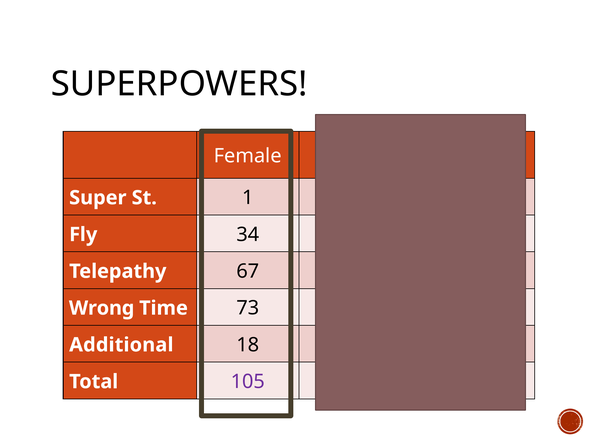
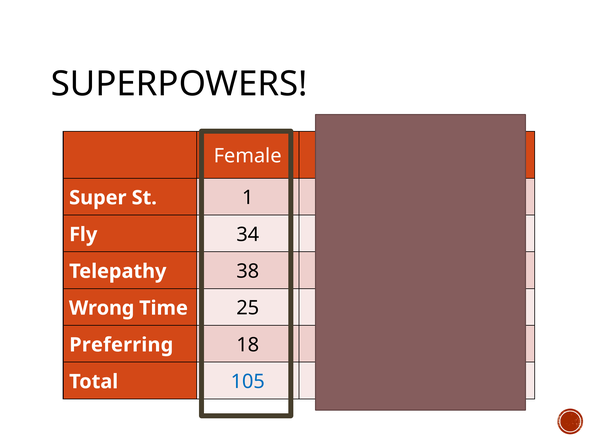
67: 67 -> 38
73: 73 -> 25
Additional: Additional -> Preferring
105 colour: purple -> blue
